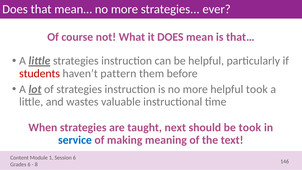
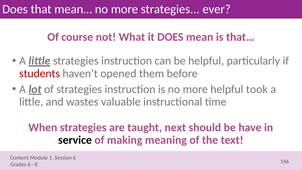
pattern: pattern -> opened
be took: took -> have
service colour: blue -> black
